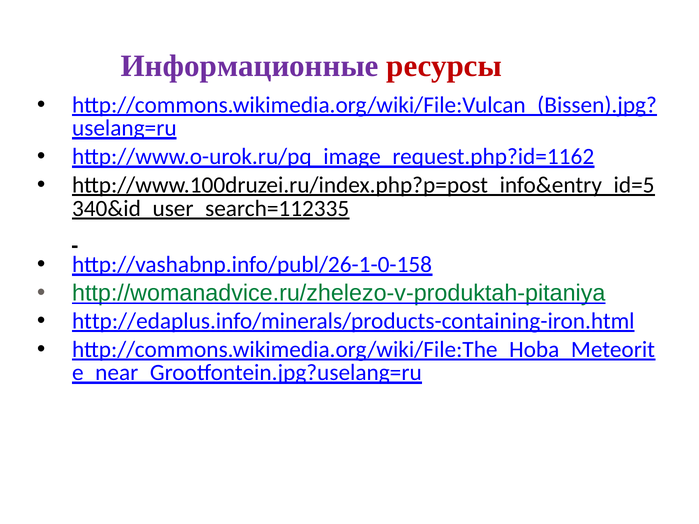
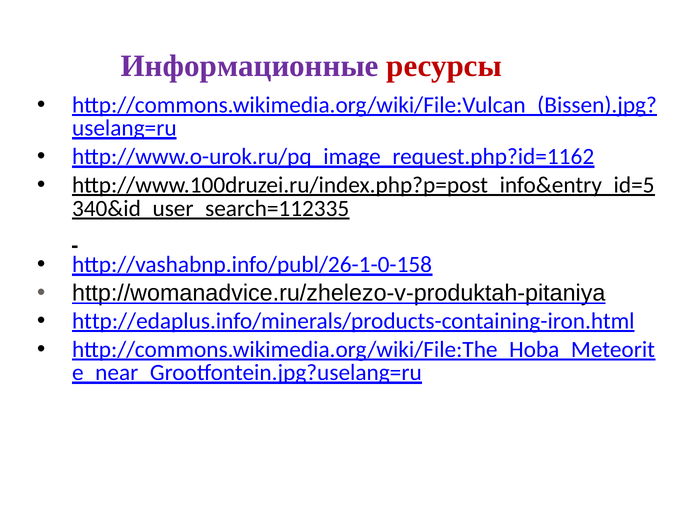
http://womanadvice.ru/zhelezo-v-produktah-pitaniya colour: green -> black
